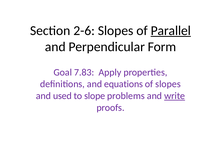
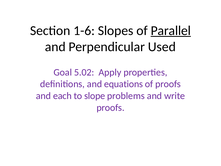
2-6: 2-6 -> 1-6
Form: Form -> Used
7.83: 7.83 -> 5.02
of slopes: slopes -> proofs
used: used -> each
write underline: present -> none
